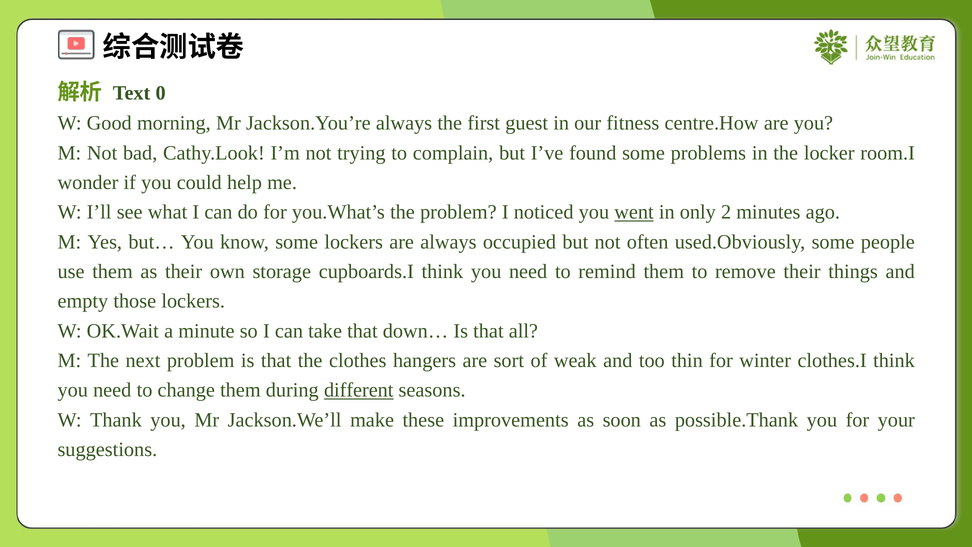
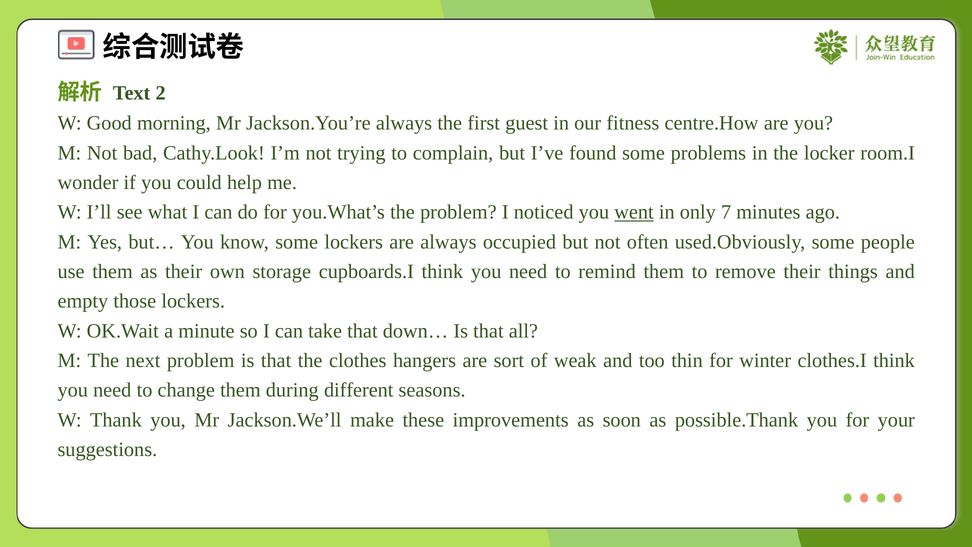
0: 0 -> 2
2: 2 -> 7
different underline: present -> none
